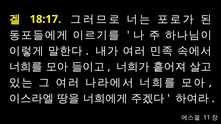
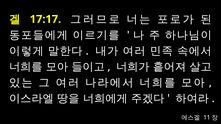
18:17: 18:17 -> 17:17
